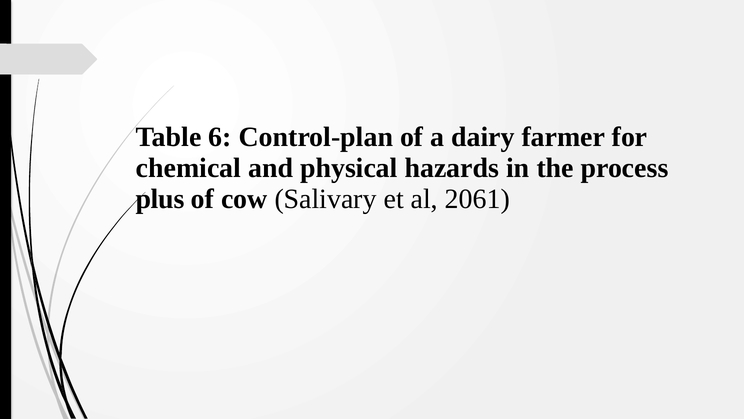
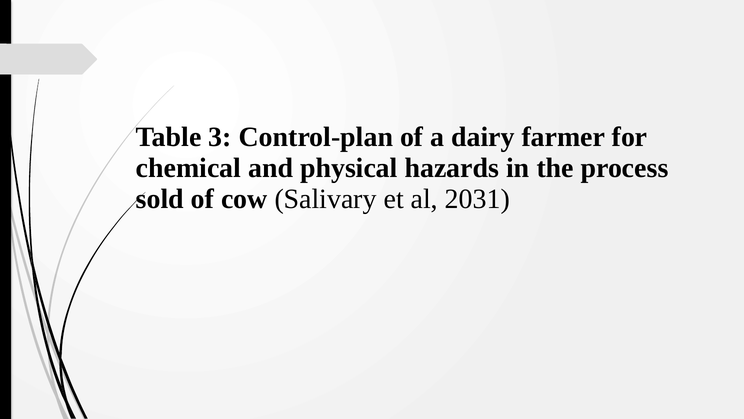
6: 6 -> 3
plus: plus -> sold
2061: 2061 -> 2031
